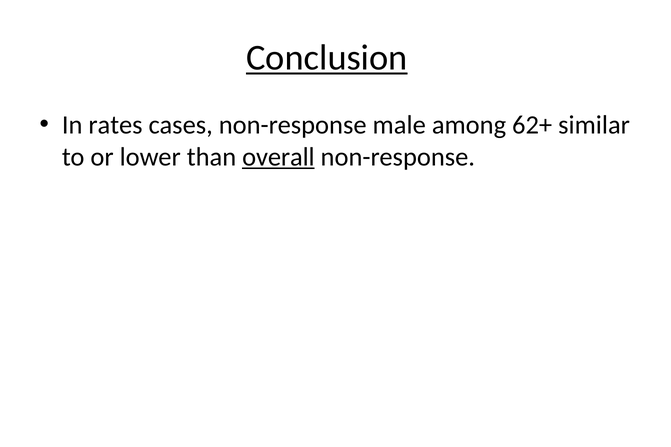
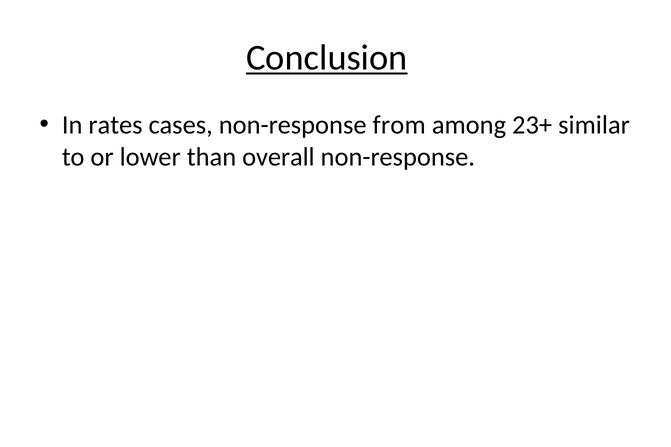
male: male -> from
62+: 62+ -> 23+
overall underline: present -> none
